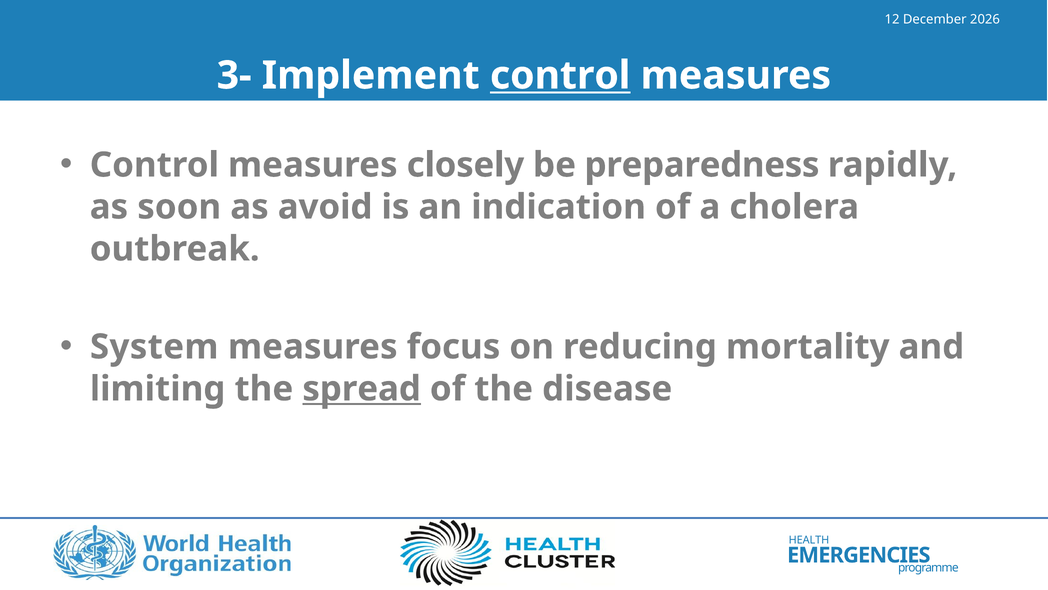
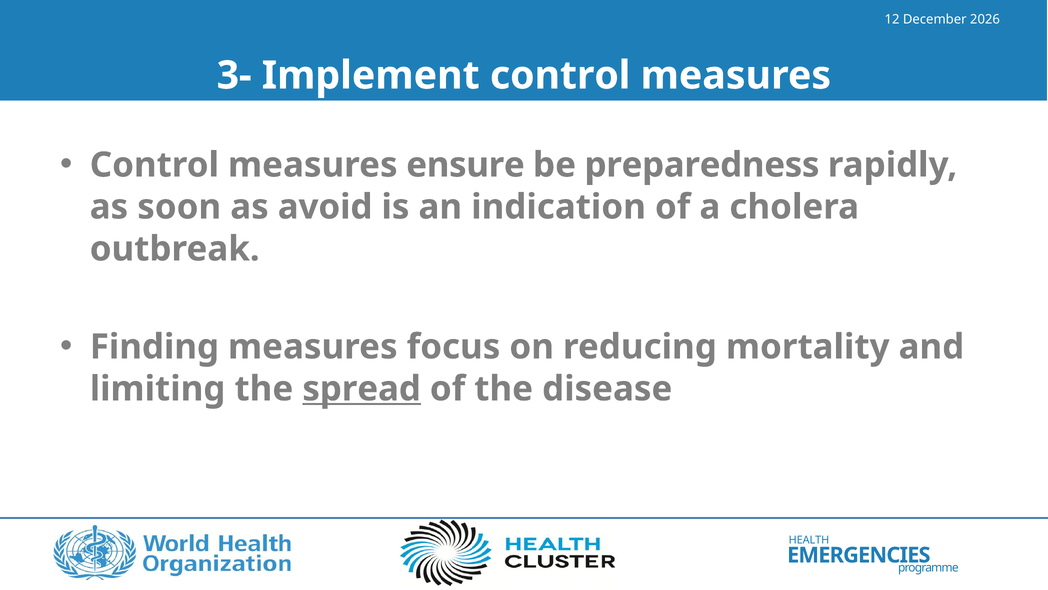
control at (560, 75) underline: present -> none
closely: closely -> ensure
System: System -> Finding
